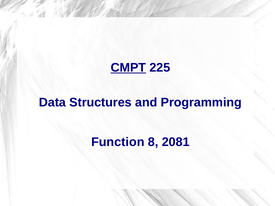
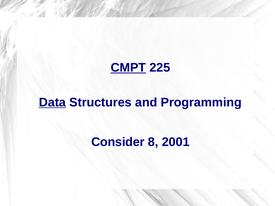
Data underline: none -> present
Function: Function -> Consider
2081: 2081 -> 2001
